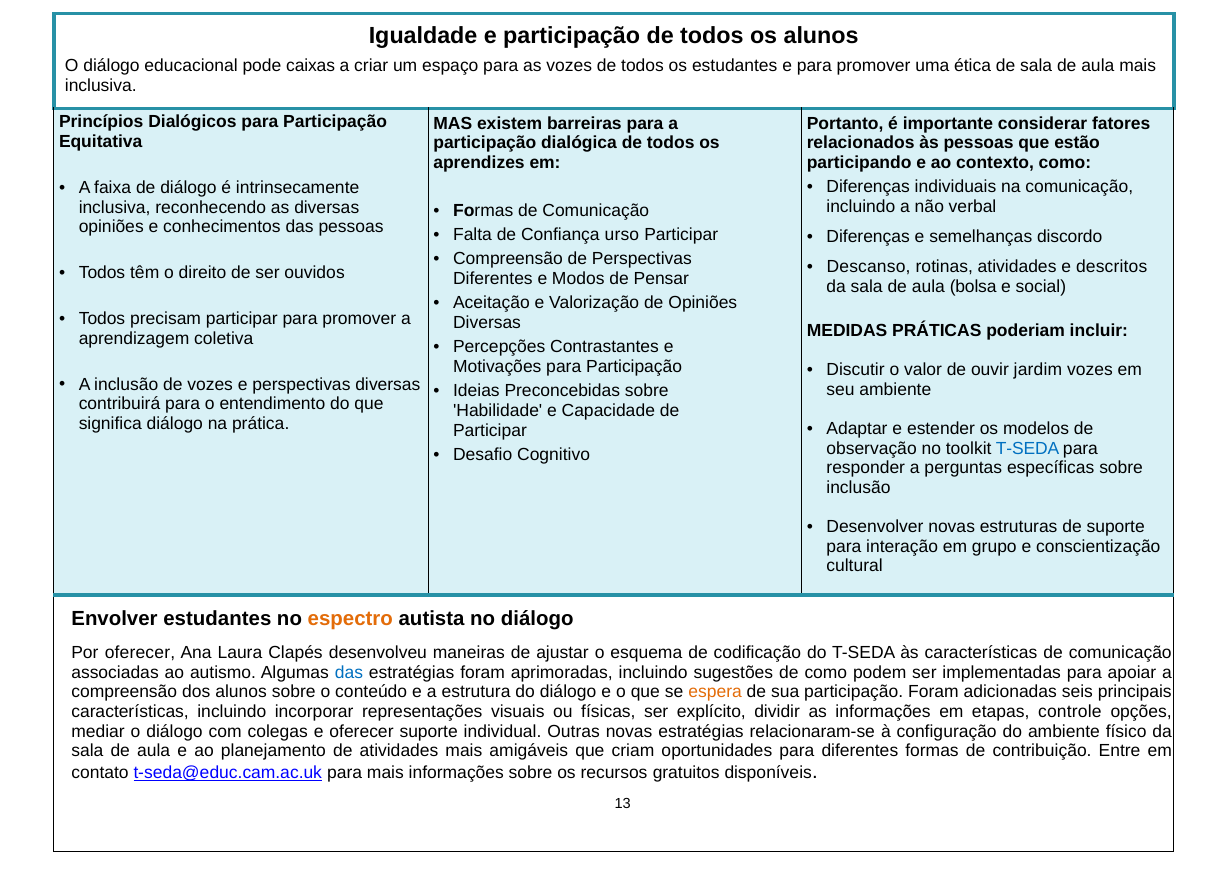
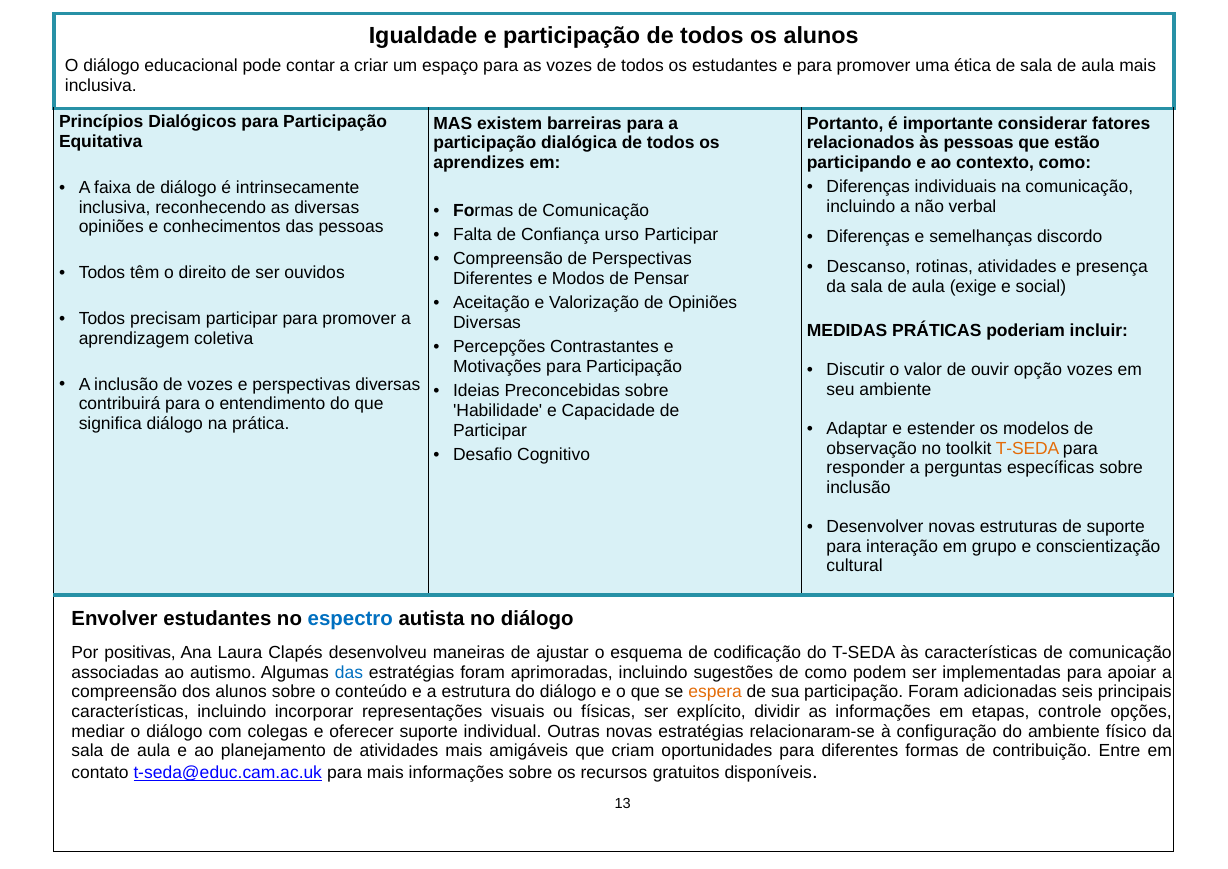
caixas: caixas -> contar
descritos: descritos -> presença
bolsa: bolsa -> exige
jardim: jardim -> opção
T-SEDA at (1028, 448) colour: blue -> orange
espectro colour: orange -> blue
Por oferecer: oferecer -> positivas
